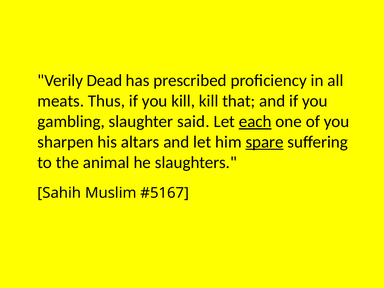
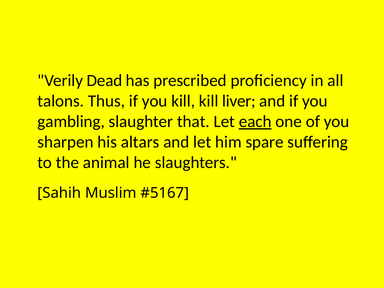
meats: meats -> talons
that: that -> liver
said: said -> that
spare underline: present -> none
